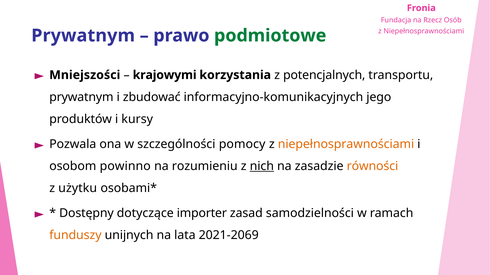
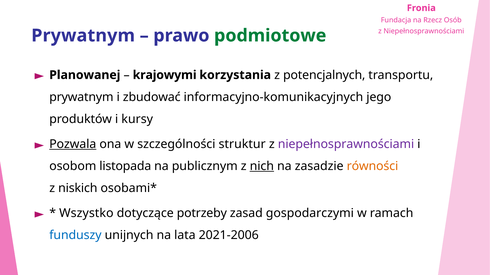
Mniejszości: Mniejszości -> Planowanej
Pozwala underline: none -> present
pomocy: pomocy -> struktur
niepełnosprawnościami at (346, 144) colour: orange -> purple
powinno: powinno -> listopada
rozumieniu: rozumieniu -> publicznym
użytku: użytku -> niskich
Dostępny: Dostępny -> Wszystko
importer: importer -> potrzeby
samodzielności: samodzielności -> gospodarczymi
funduszy colour: orange -> blue
2021-2069: 2021-2069 -> 2021-2006
